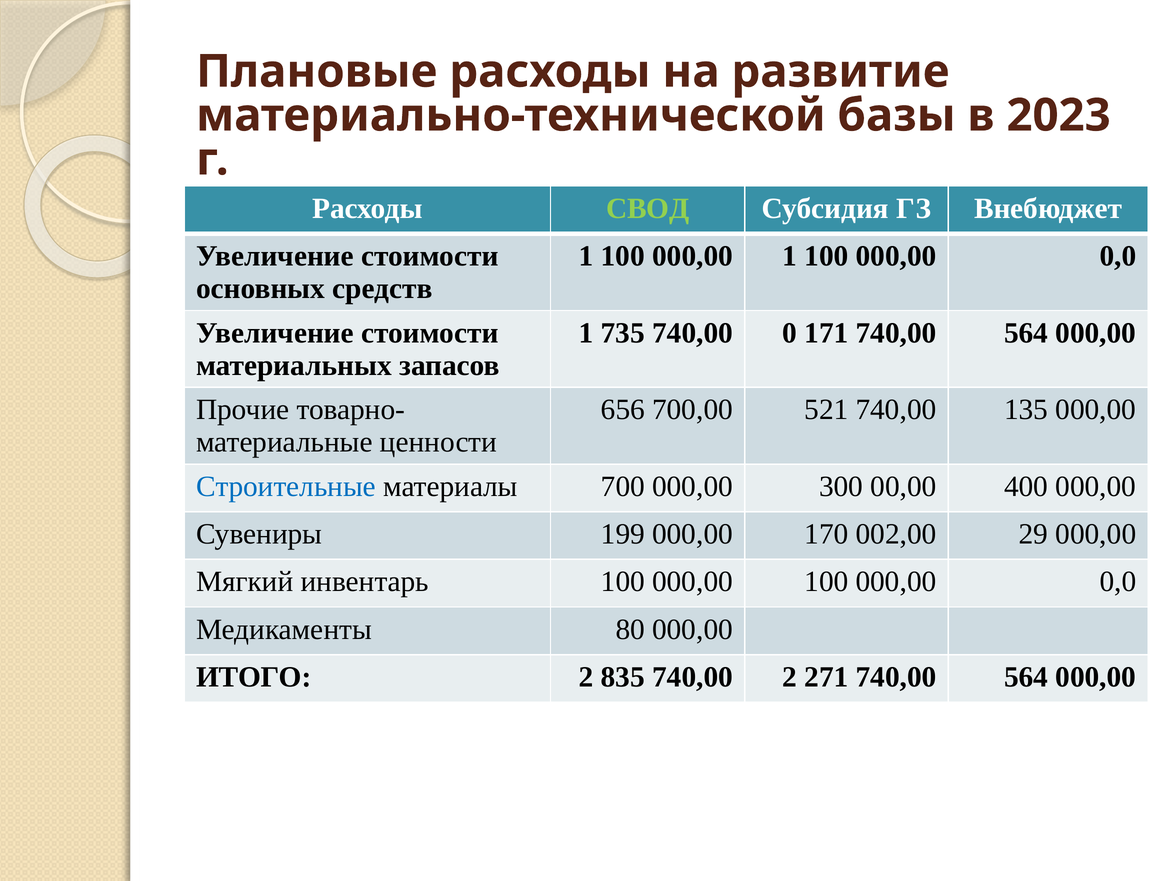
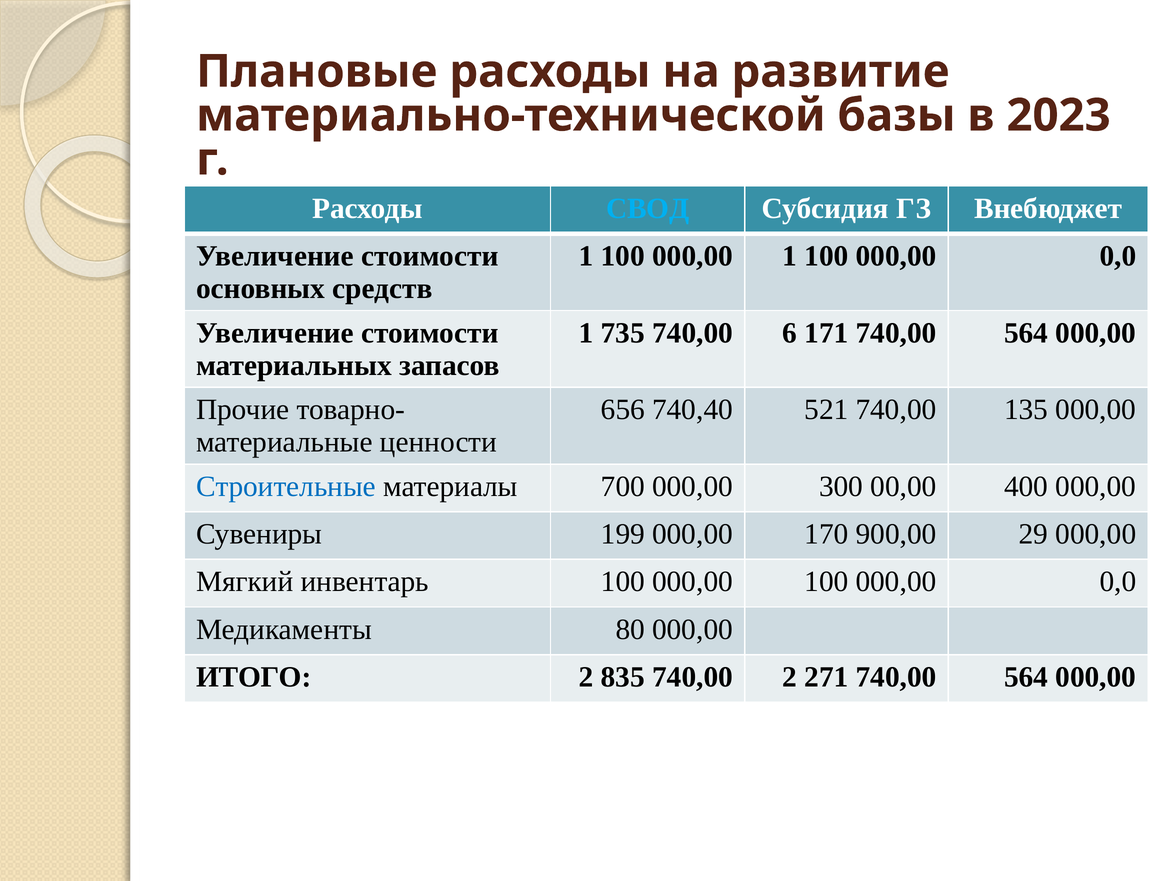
СВОД colour: light green -> light blue
0: 0 -> 6
700,00: 700,00 -> 740,40
002,00: 002,00 -> 900,00
